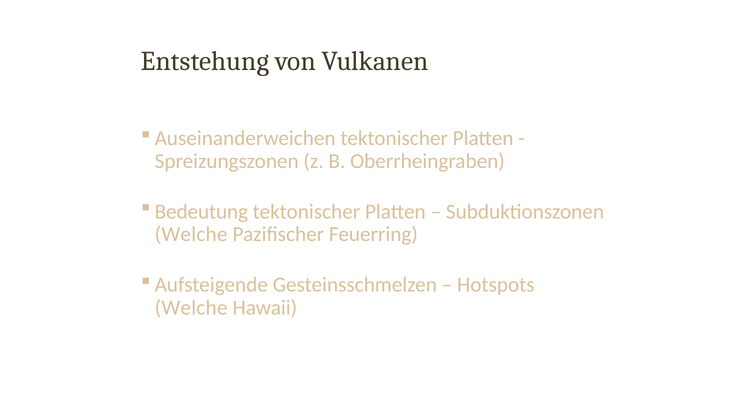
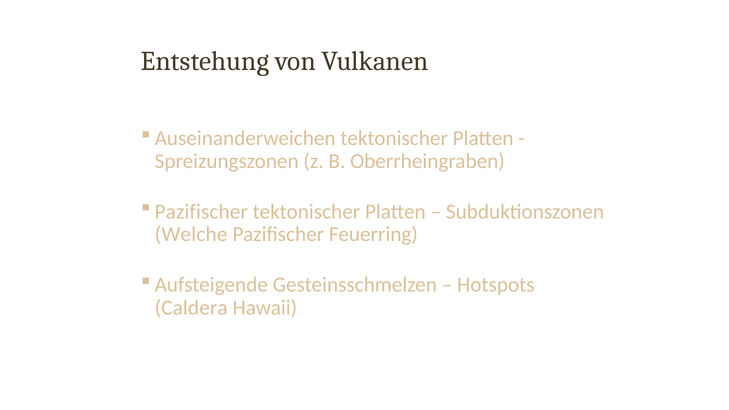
Bedeutung at (201, 212): Bedeutung -> Pazifischer
Welche at (191, 308): Welche -> Caldera
